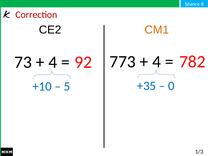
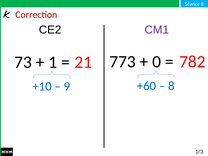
CM1 colour: orange -> purple
4 at (157, 62): 4 -> 0
4 at (53, 62): 4 -> 1
92: 92 -> 21
+35: +35 -> +60
0 at (171, 86): 0 -> 8
5: 5 -> 9
